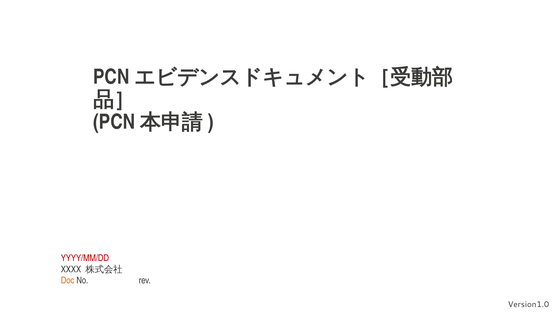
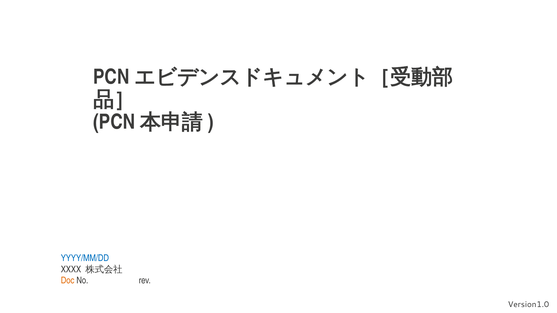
YYYY/MM/DD colour: red -> blue
